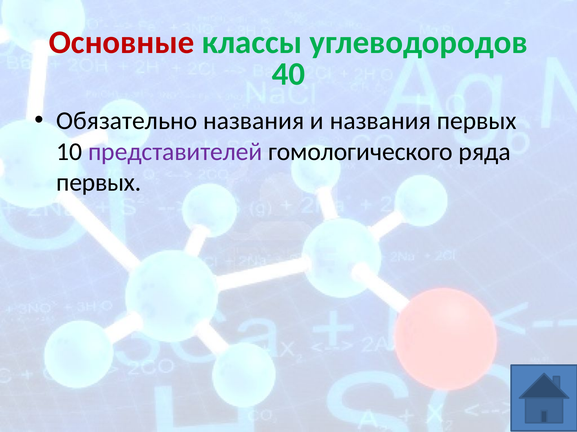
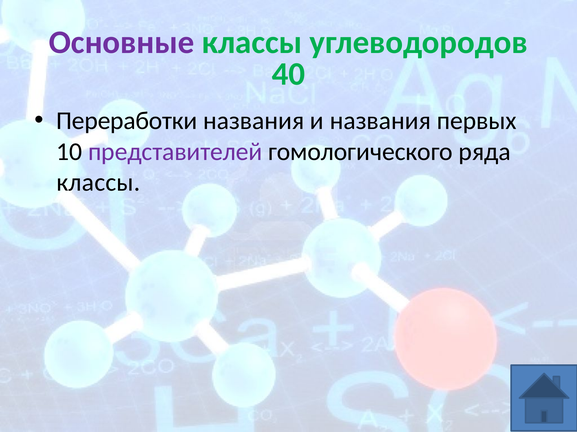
Основные colour: red -> purple
Обязательно: Обязательно -> Переработки
первых at (99, 183): первых -> классы
